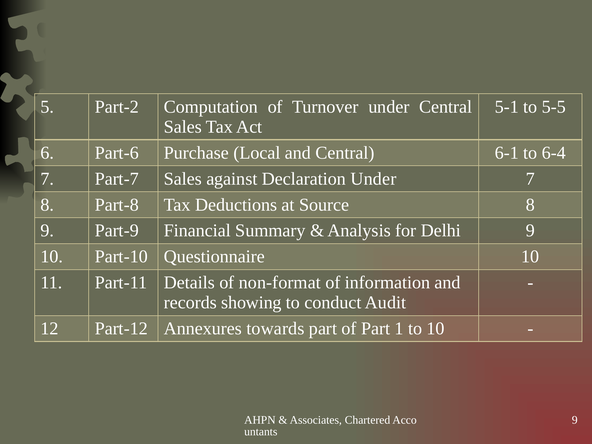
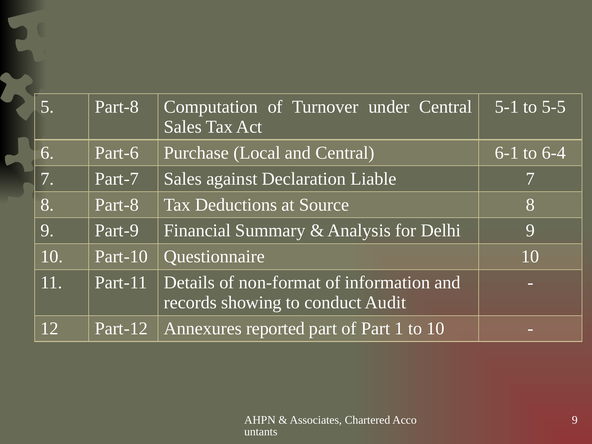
5 Part-2: Part-2 -> Part-8
Declaration Under: Under -> Liable
towards: towards -> reported
